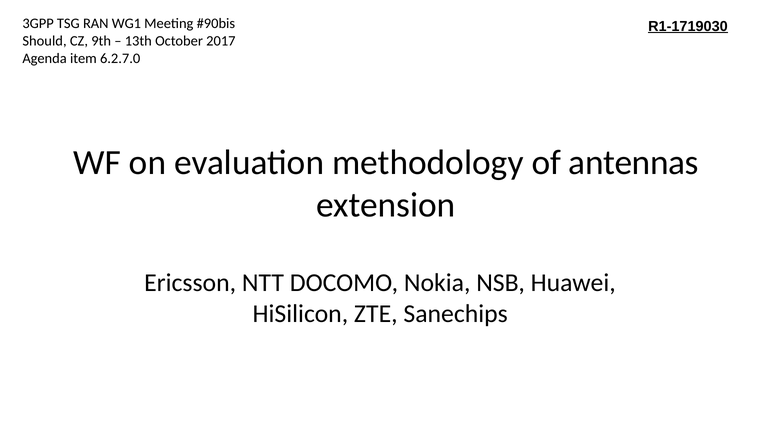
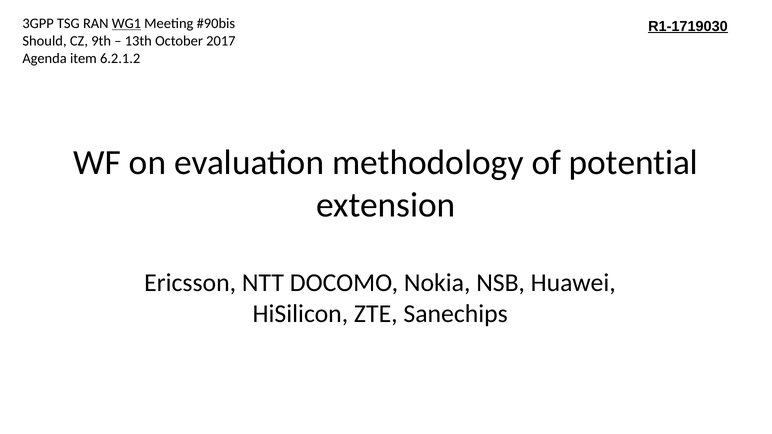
WG1 underline: none -> present
6.2.7.0: 6.2.7.0 -> 6.2.1.2
antennas: antennas -> potential
